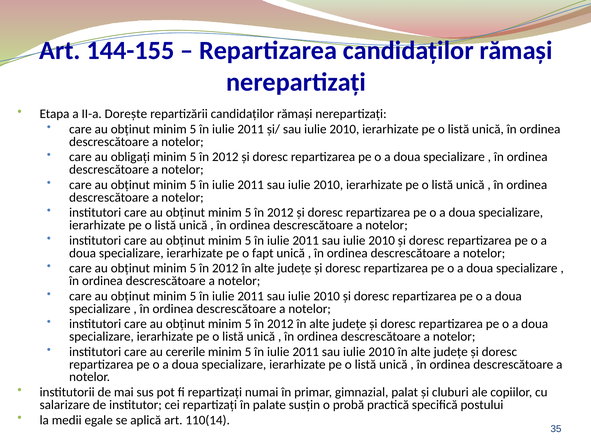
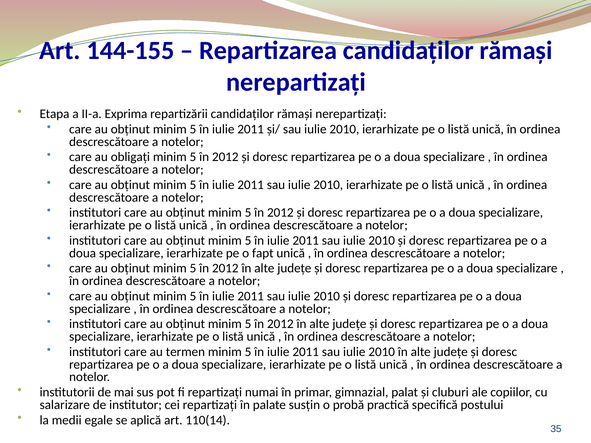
Doreşte: Doreşte -> Exprima
cererile: cererile -> termen
